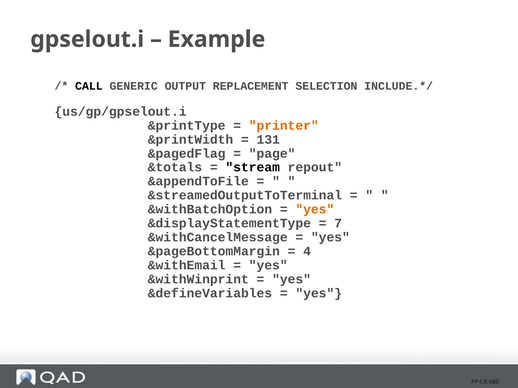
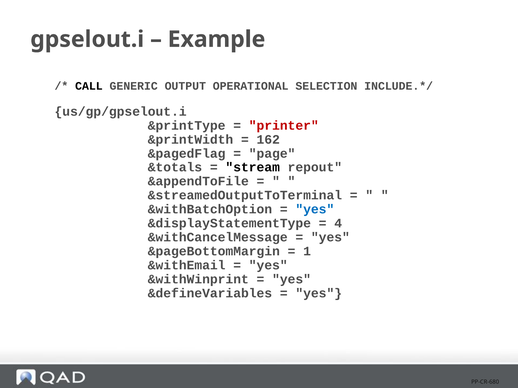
REPLACEMENT: REPLACEMENT -> OPERATIONAL
printer colour: orange -> red
131: 131 -> 162
yes at (315, 210) colour: orange -> blue
7: 7 -> 4
4: 4 -> 1
